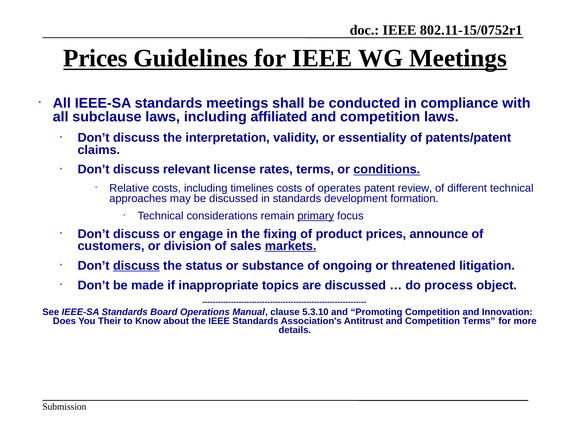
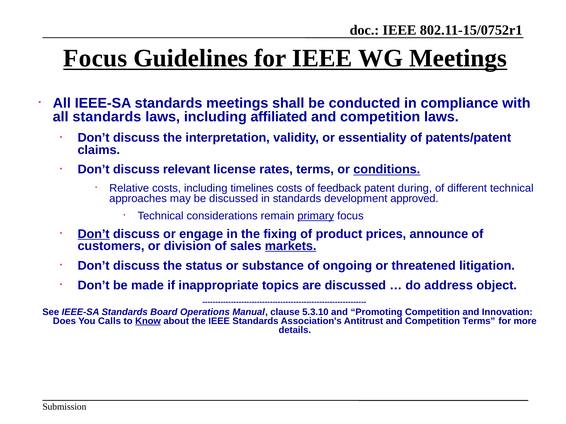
Prices at (95, 58): Prices -> Focus
all subclause: subclause -> standards
operates: operates -> feedback
review: review -> during
formation: formation -> approved
Don’t at (94, 234) underline: none -> present
discuss at (136, 266) underline: present -> none
process: process -> address
Their: Their -> Calls
Know underline: none -> present
